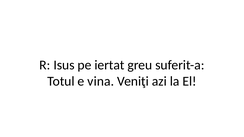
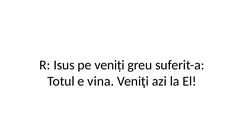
iertat: iertat -> veniți
